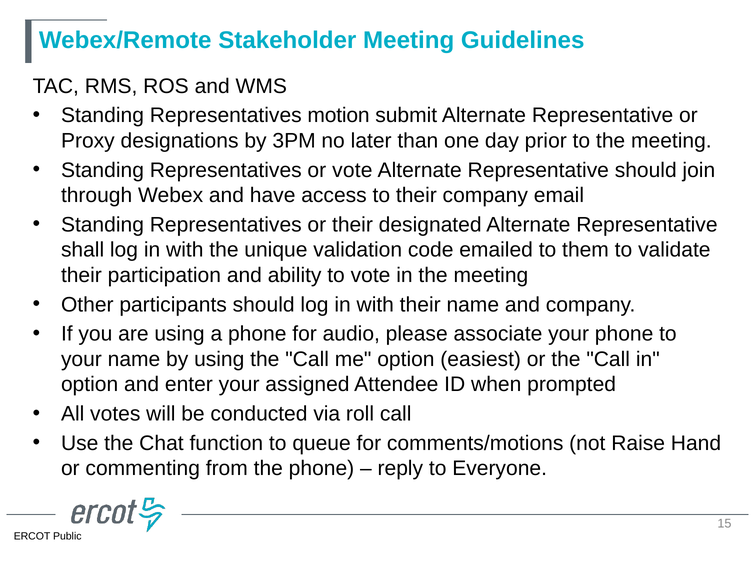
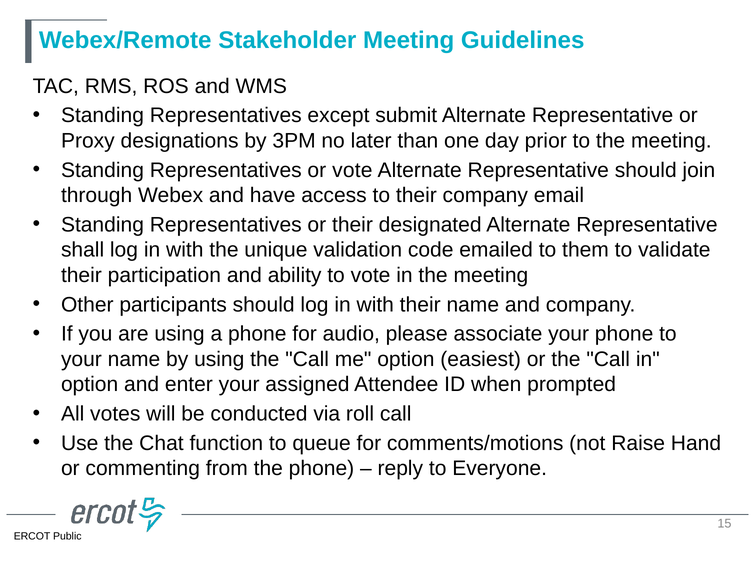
motion: motion -> except
